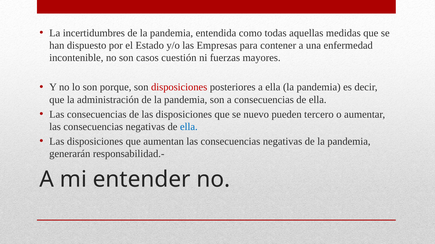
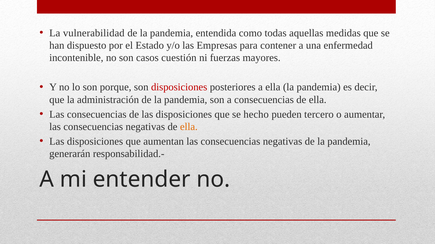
incertidumbres: incertidumbres -> vulnerabilidad
nuevo: nuevo -> hecho
ella at (189, 127) colour: blue -> orange
